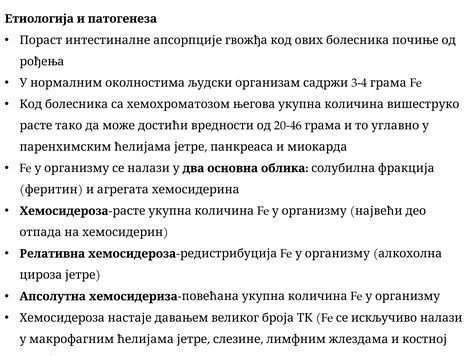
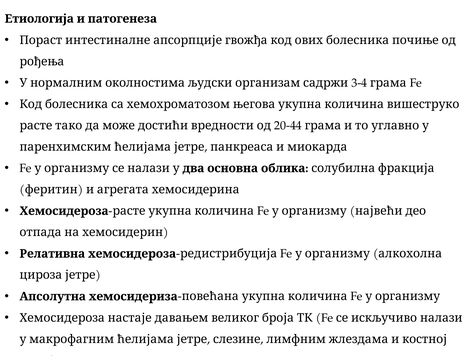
20-46: 20-46 -> 20-44
